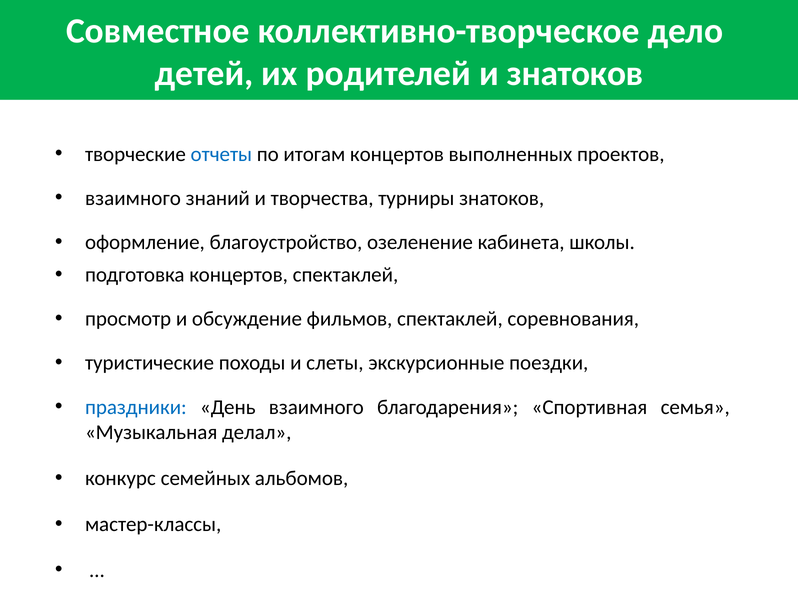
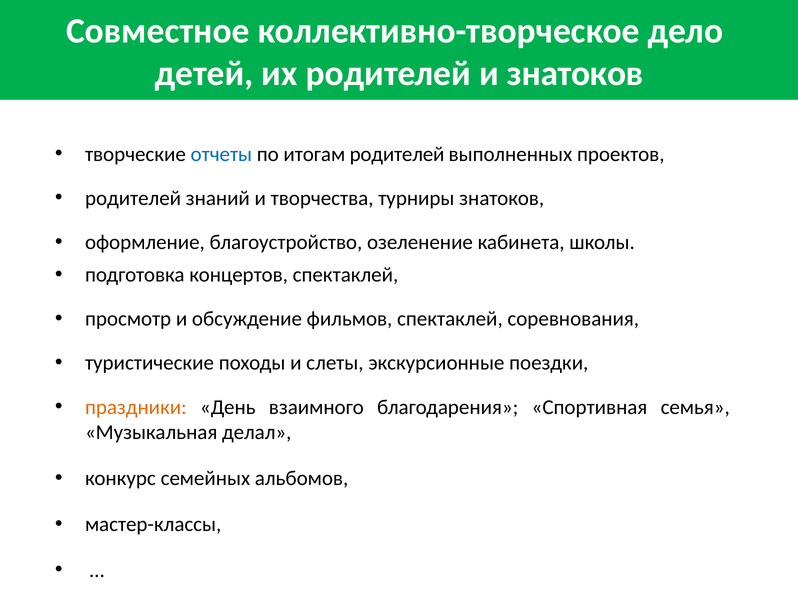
итогам концертов: концертов -> родителей
взаимного at (133, 198): взаимного -> родителей
праздники colour: blue -> orange
